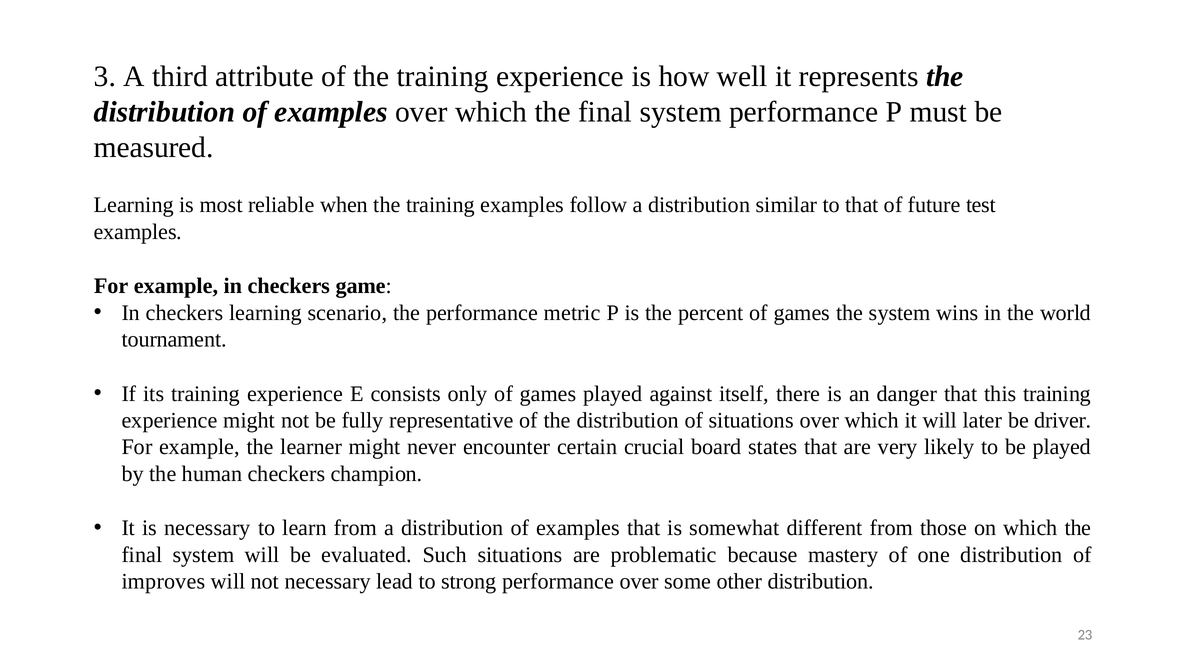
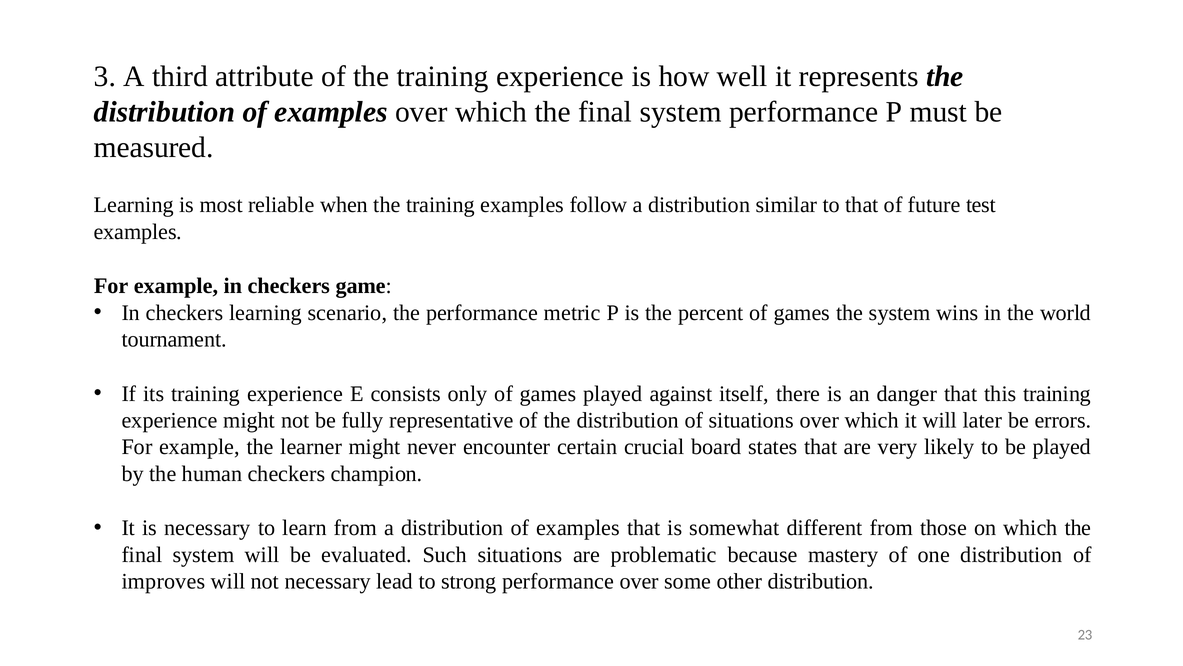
driver: driver -> errors
